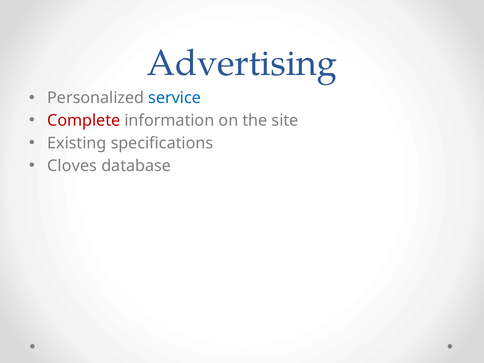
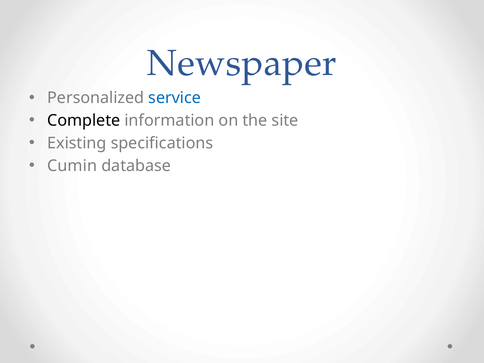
Advertising: Advertising -> Newspaper
Complete colour: red -> black
Cloves: Cloves -> Cumin
